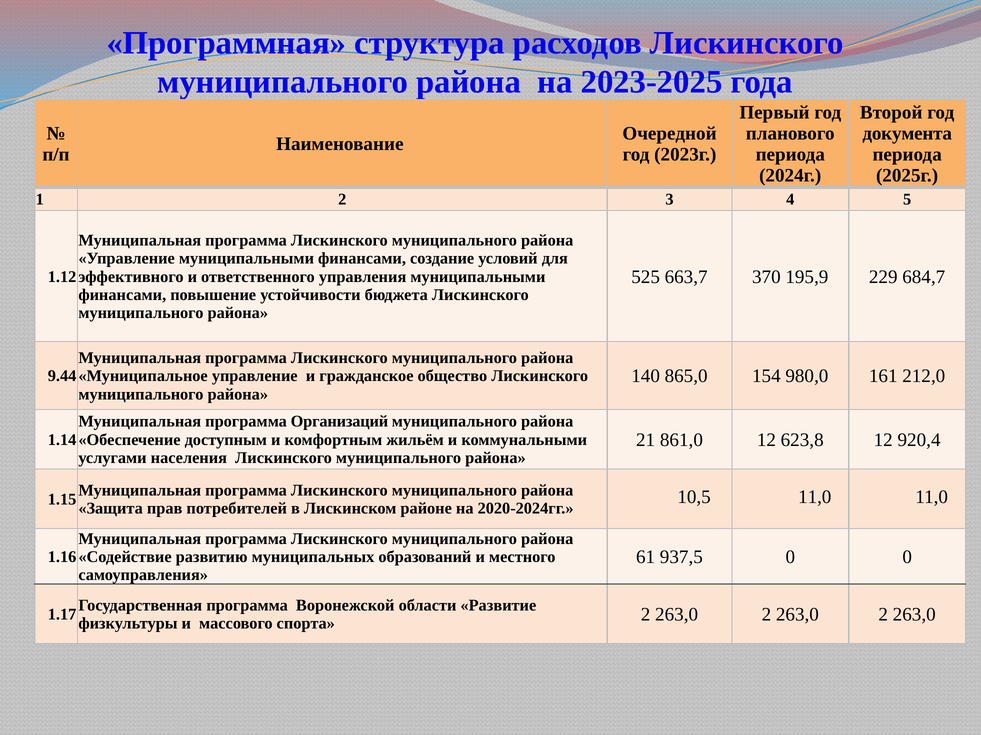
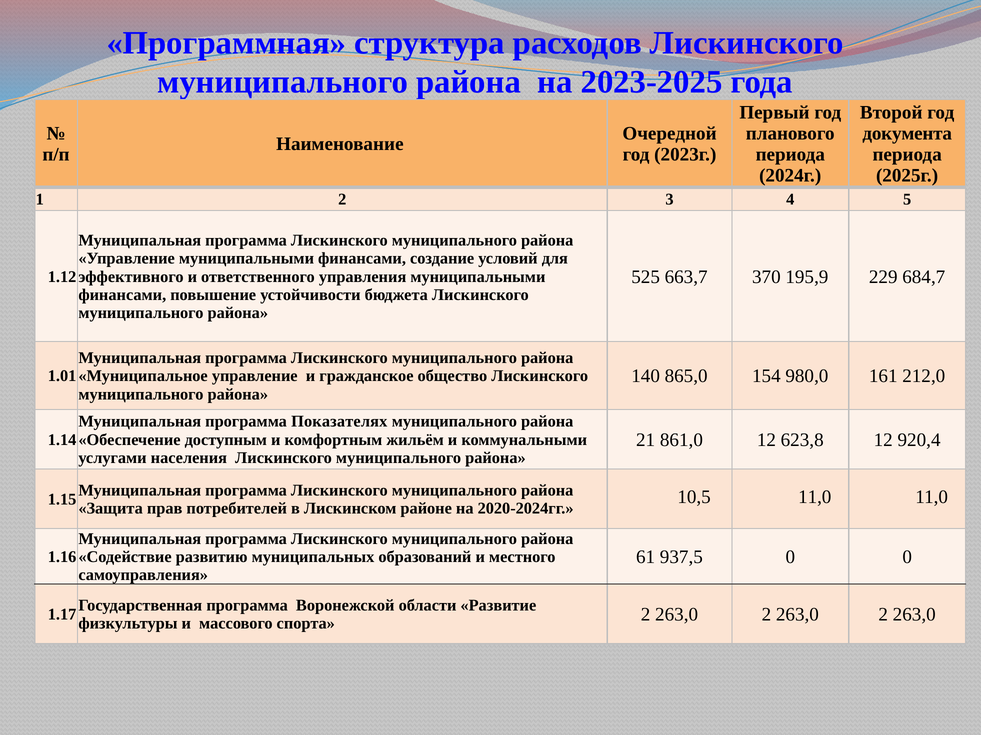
9.44: 9.44 -> 1.01
Организаций: Организаций -> Показателях
